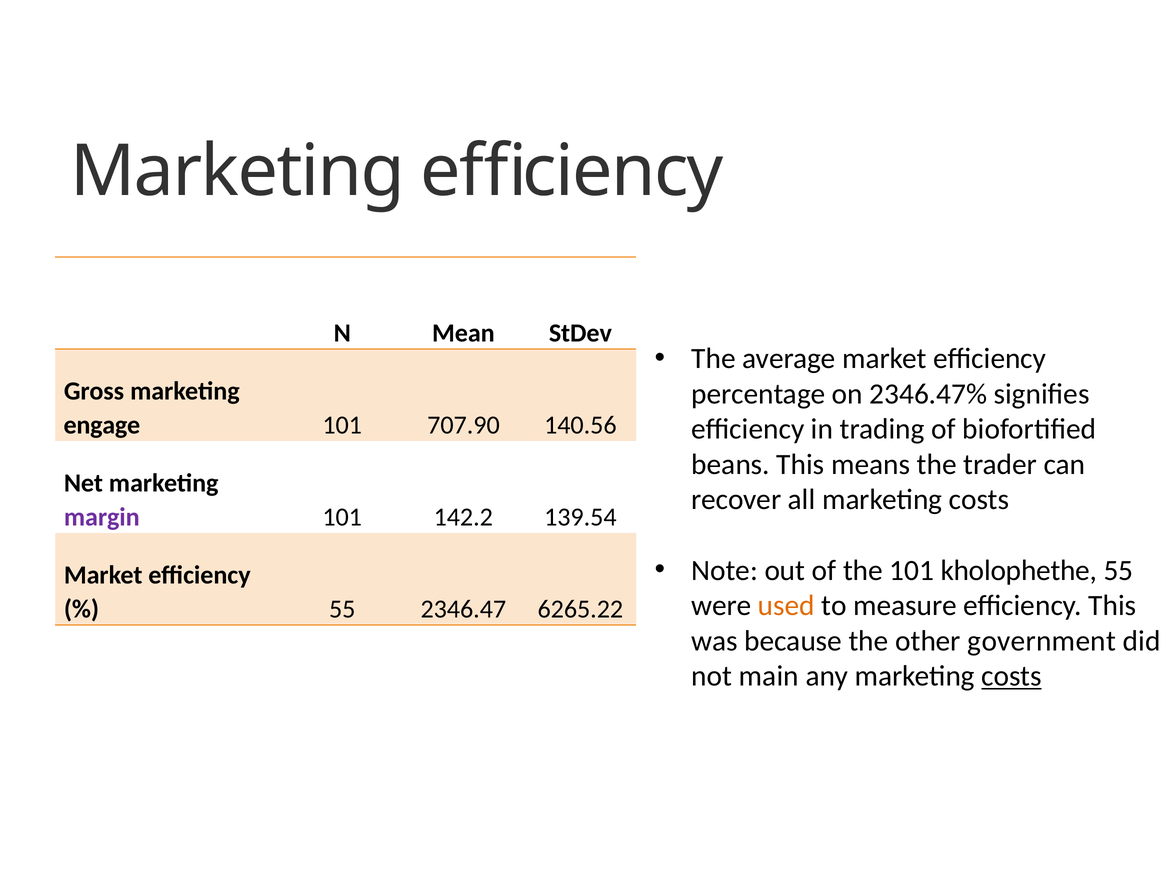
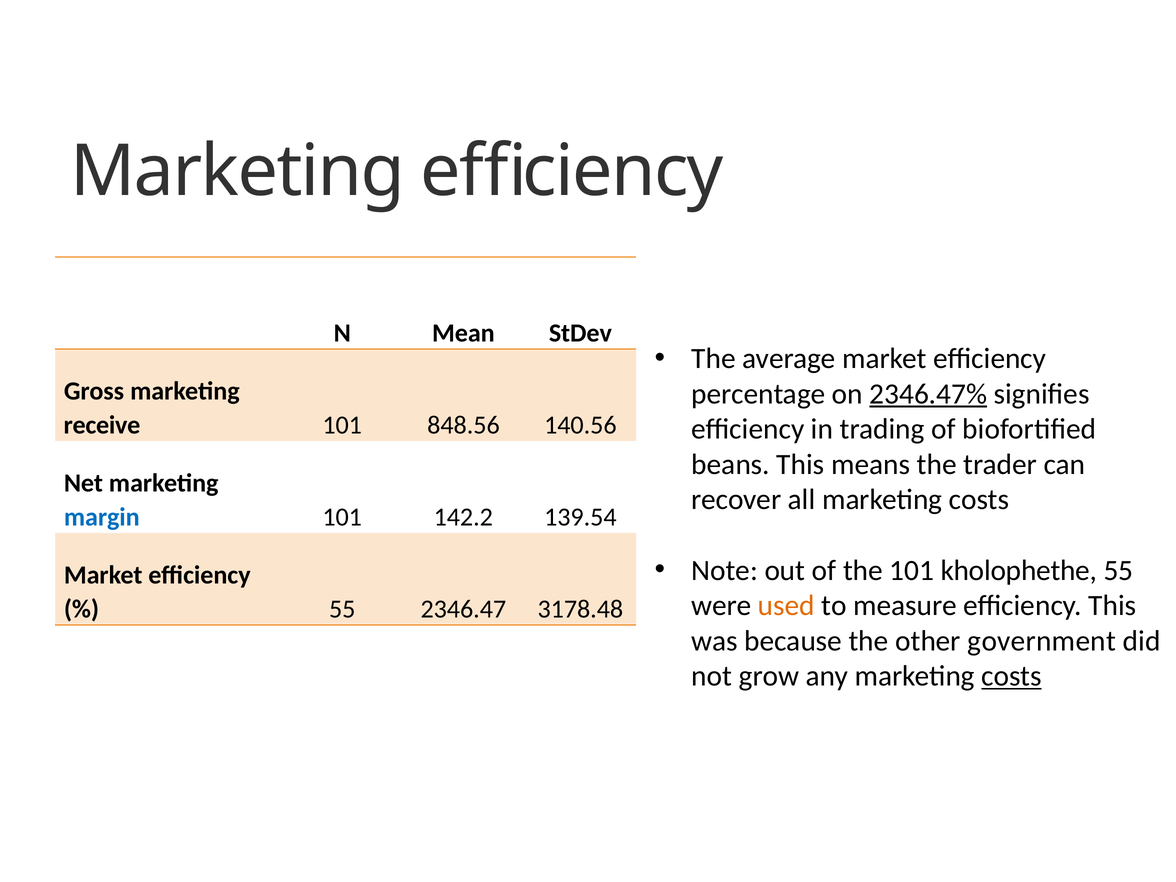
2346.47% underline: none -> present
engage: engage -> receive
707.90: 707.90 -> 848.56
margin colour: purple -> blue
6265.22: 6265.22 -> 3178.48
main: main -> grow
